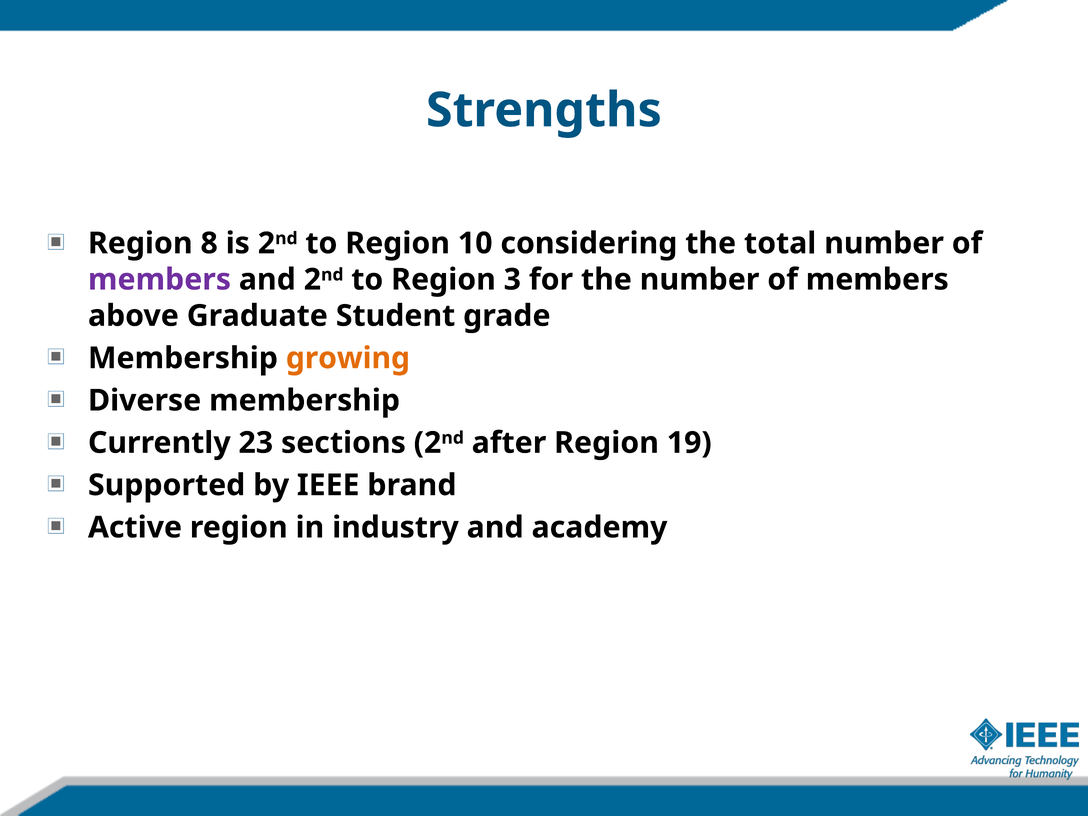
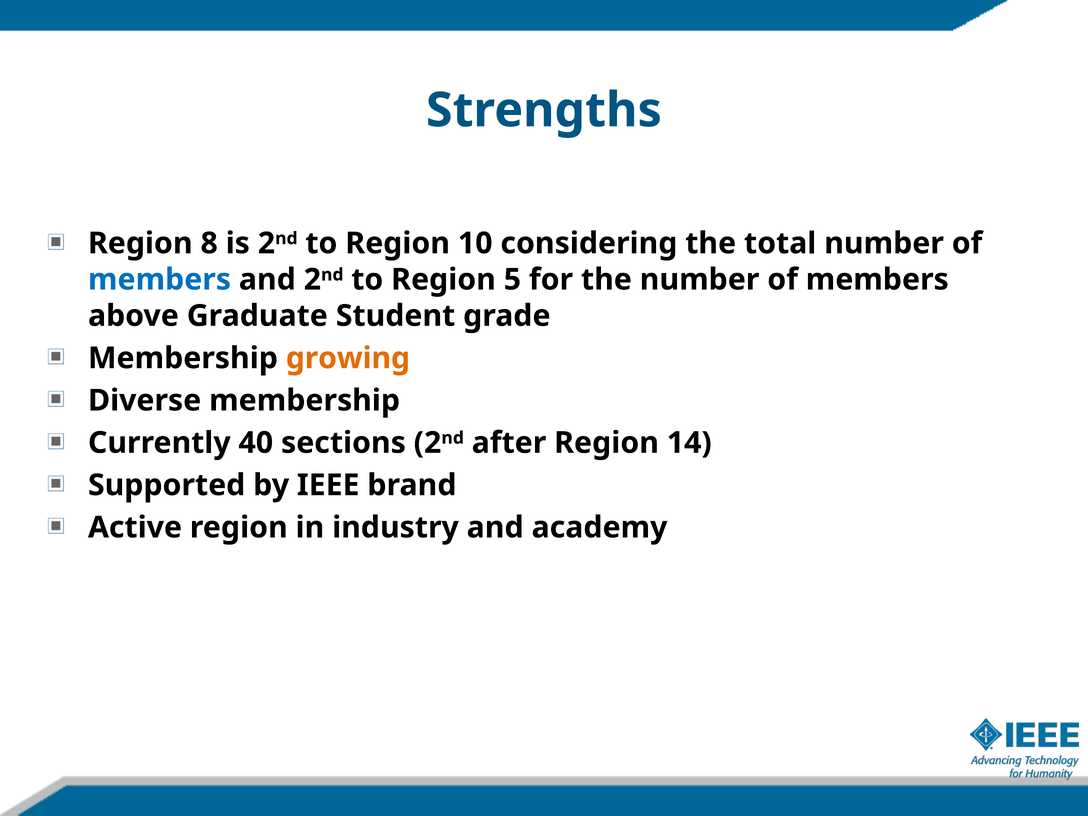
members at (159, 280) colour: purple -> blue
3: 3 -> 5
23: 23 -> 40
19: 19 -> 14
